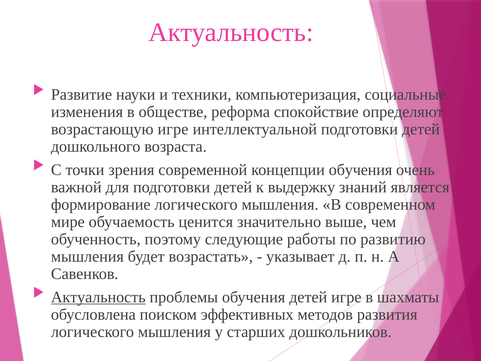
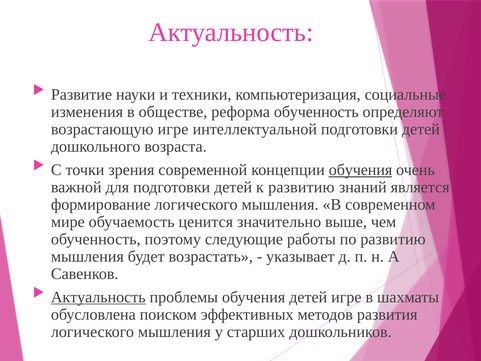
реформа спокойствие: спокойствие -> обученность
обучения at (361, 170) underline: none -> present
к выдержку: выдержку -> развитию
